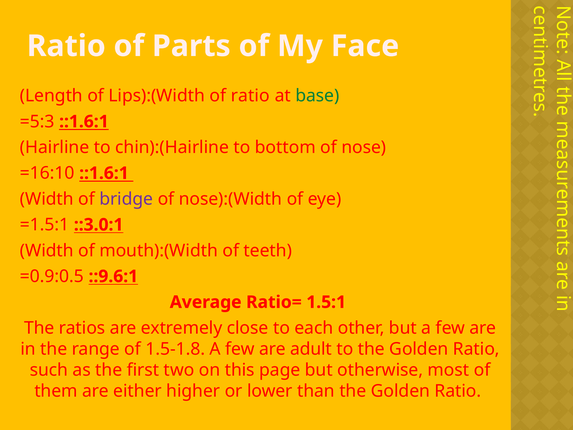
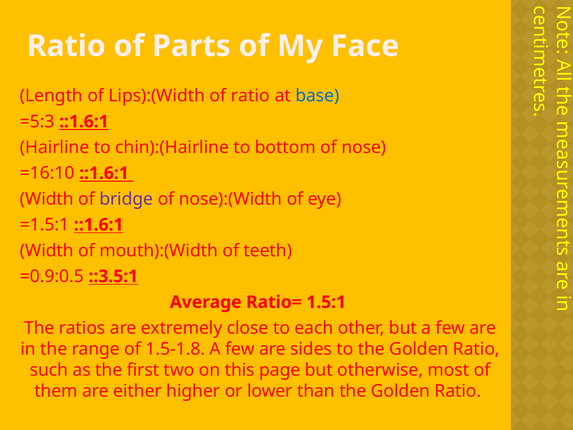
base colour: green -> blue
=1.5:1 ::3.0:1: ::3.0:1 -> ::1.6:1
::9.6:1: ::9.6:1 -> ::3.5:1
adult: adult -> sides
